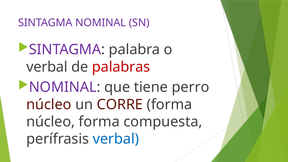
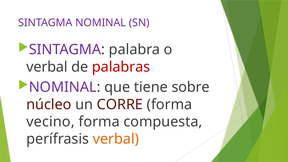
perro: perro -> sobre
núcleo at (51, 122): núcleo -> vecino
verbal at (116, 139) colour: blue -> orange
